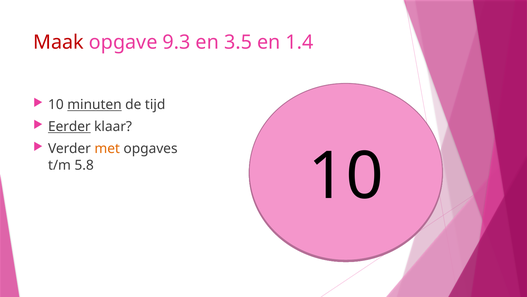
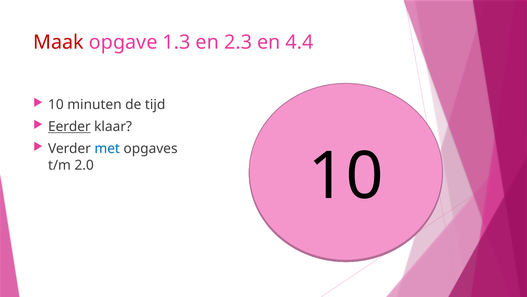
9.3: 9.3 -> 1.3
3.5: 3.5 -> 2.3
1.4: 1.4 -> 4.4
minuten underline: present -> none
met colour: orange -> blue
5.8: 5.8 -> 2.0
